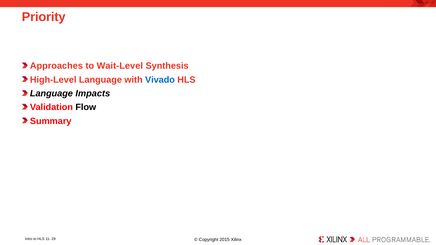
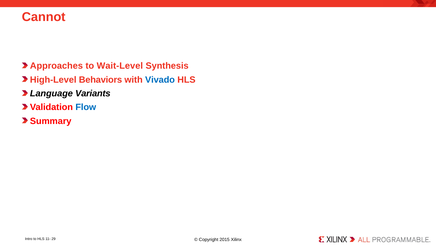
Priority: Priority -> Cannot
High-Level Language: Language -> Behaviors
Impacts: Impacts -> Variants
Flow colour: black -> blue
